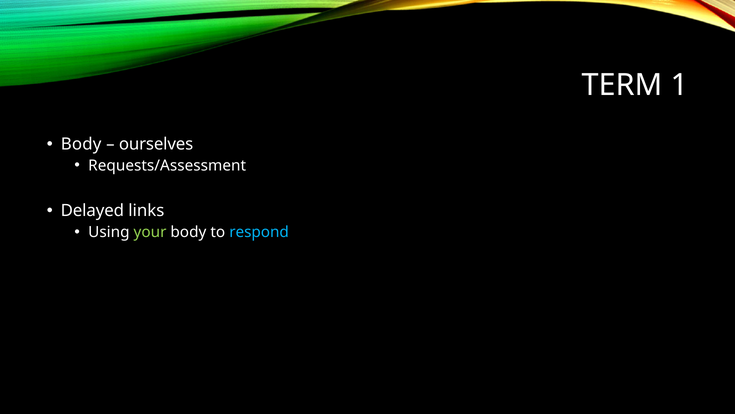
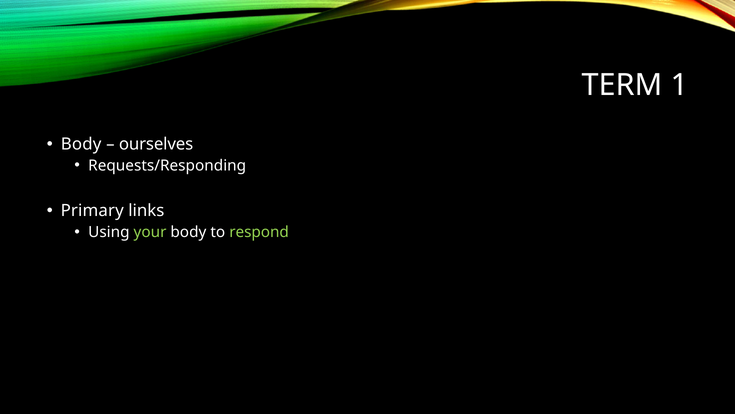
Requests/Assessment: Requests/Assessment -> Requests/Responding
Delayed: Delayed -> Primary
respond colour: light blue -> light green
